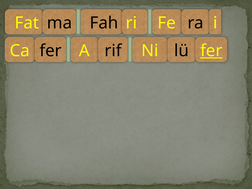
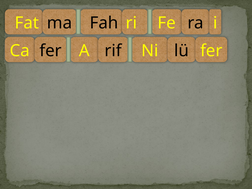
fer at (211, 51) underline: present -> none
